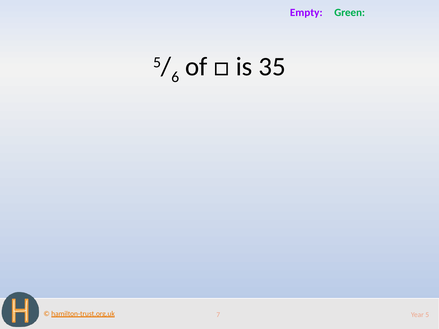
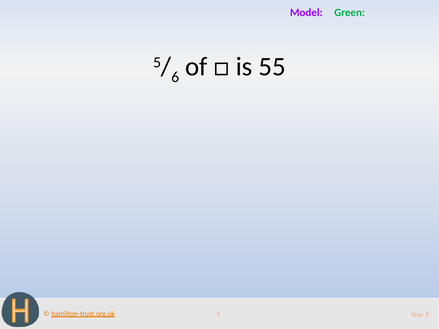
Empty: Empty -> Model
35: 35 -> 55
